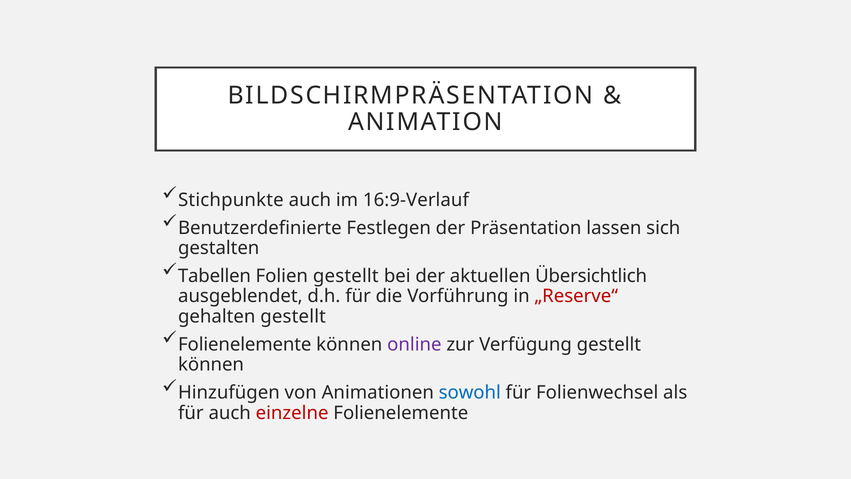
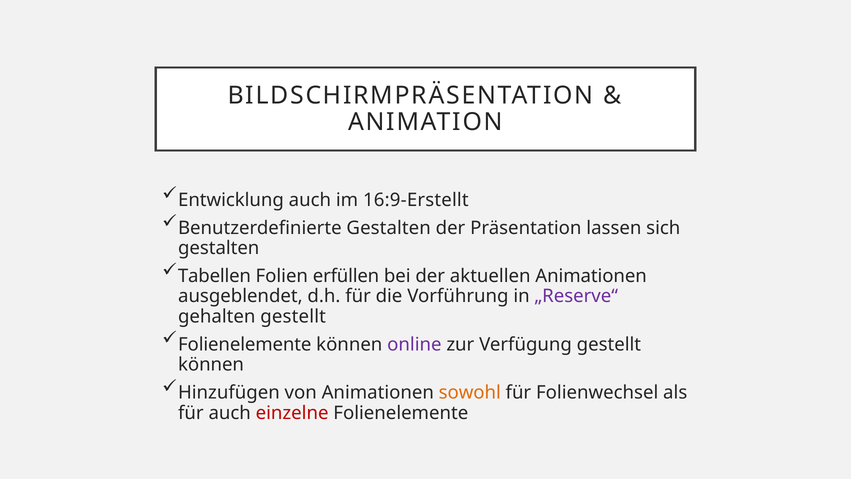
Stichpunkte: Stichpunkte -> Entwicklung
16:9-Verlauf: 16:9-Verlauf -> 16:9-Erstellt
Benutzerdefinierte Festlegen: Festlegen -> Gestalten
Folien gestellt: gestellt -> erfüllen
aktuellen Übersichtlich: Übersichtlich -> Animationen
„Reserve“ colour: red -> purple
sowohl colour: blue -> orange
